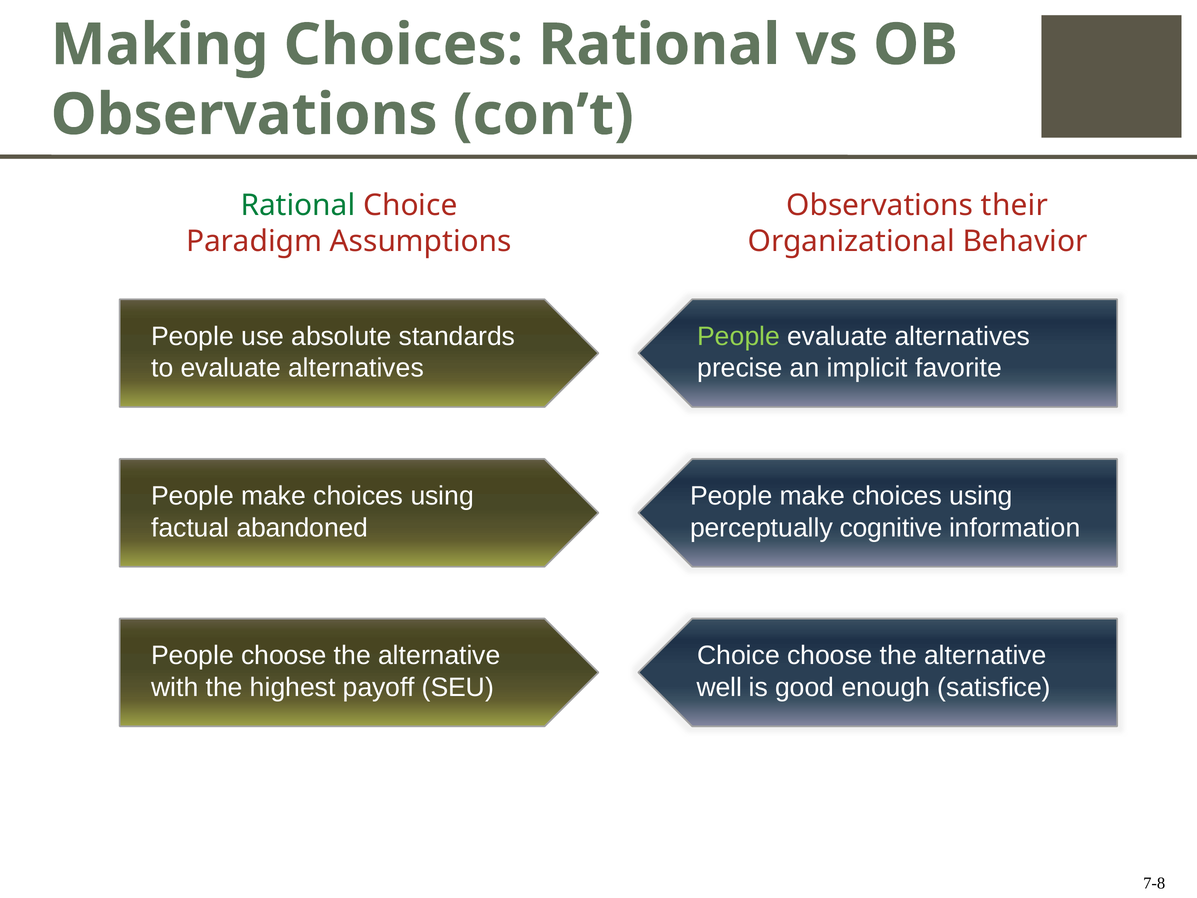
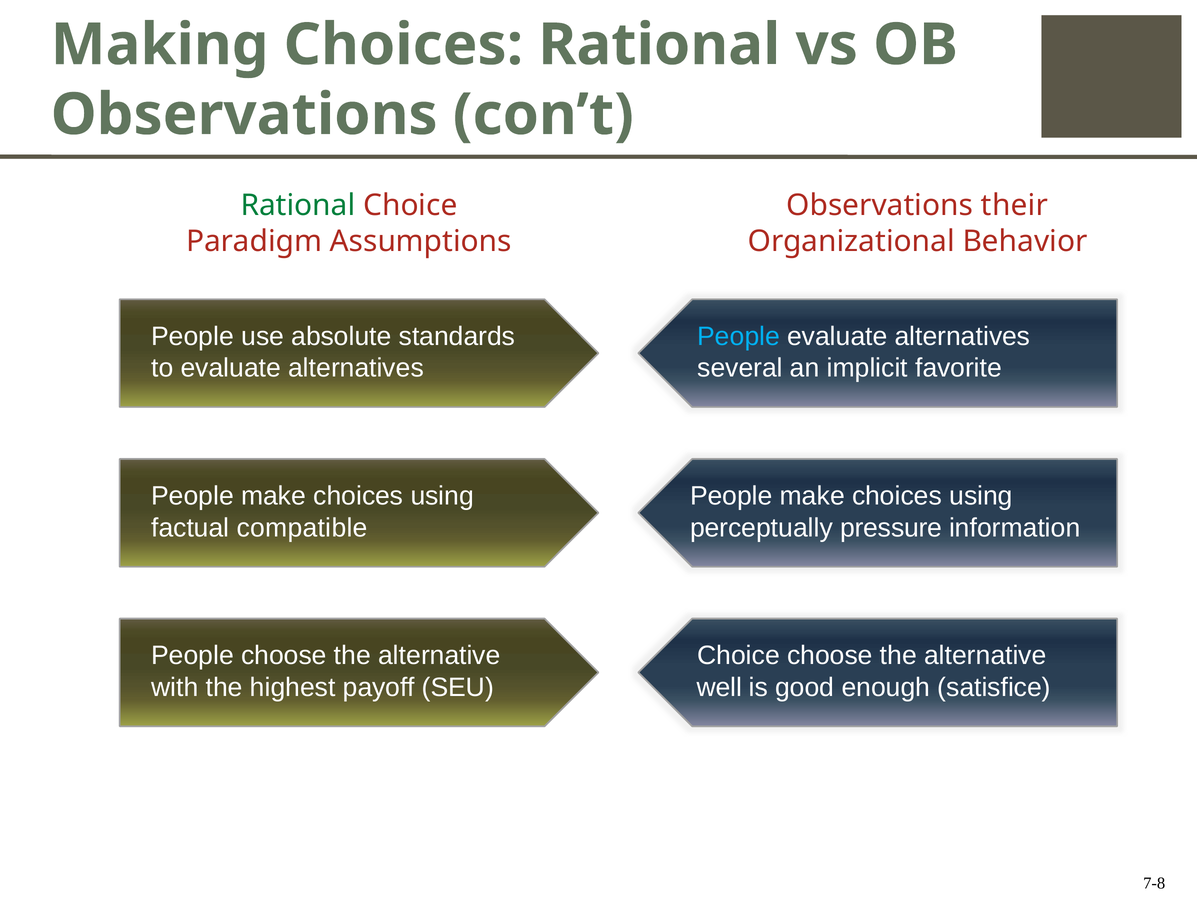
People at (739, 336) colour: light green -> light blue
precise: precise -> several
cognitive: cognitive -> pressure
abandoned: abandoned -> compatible
